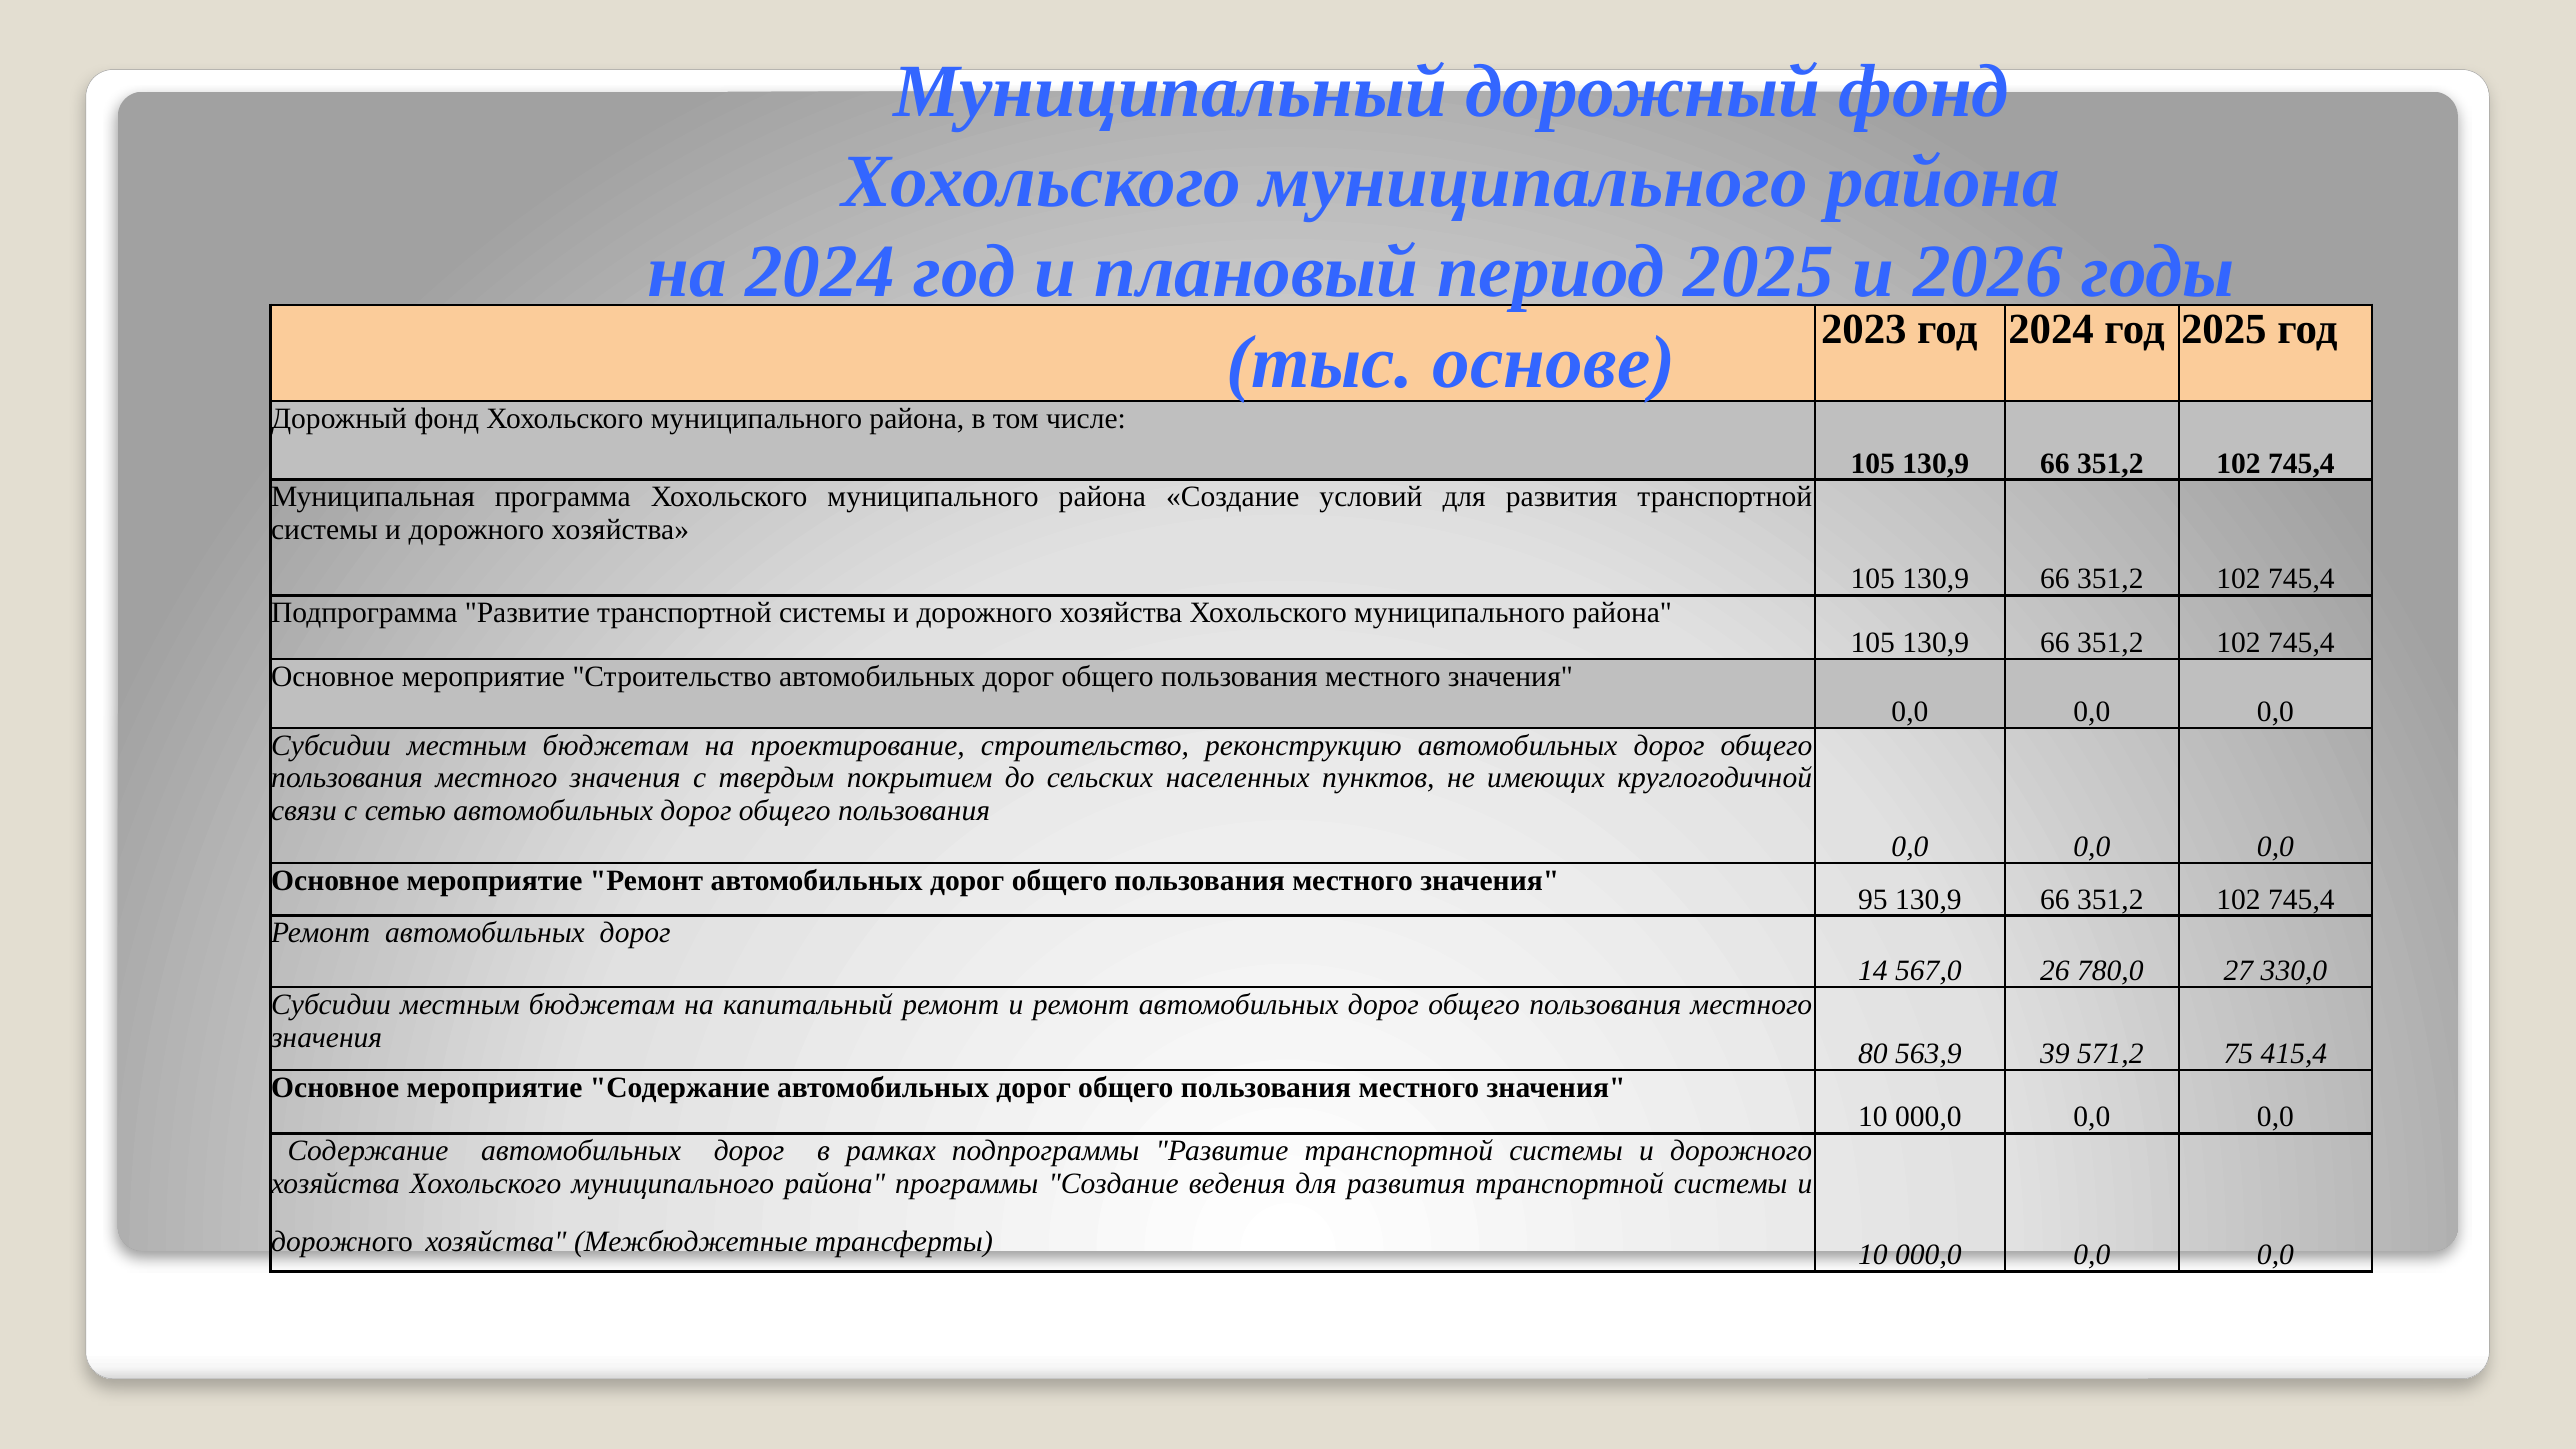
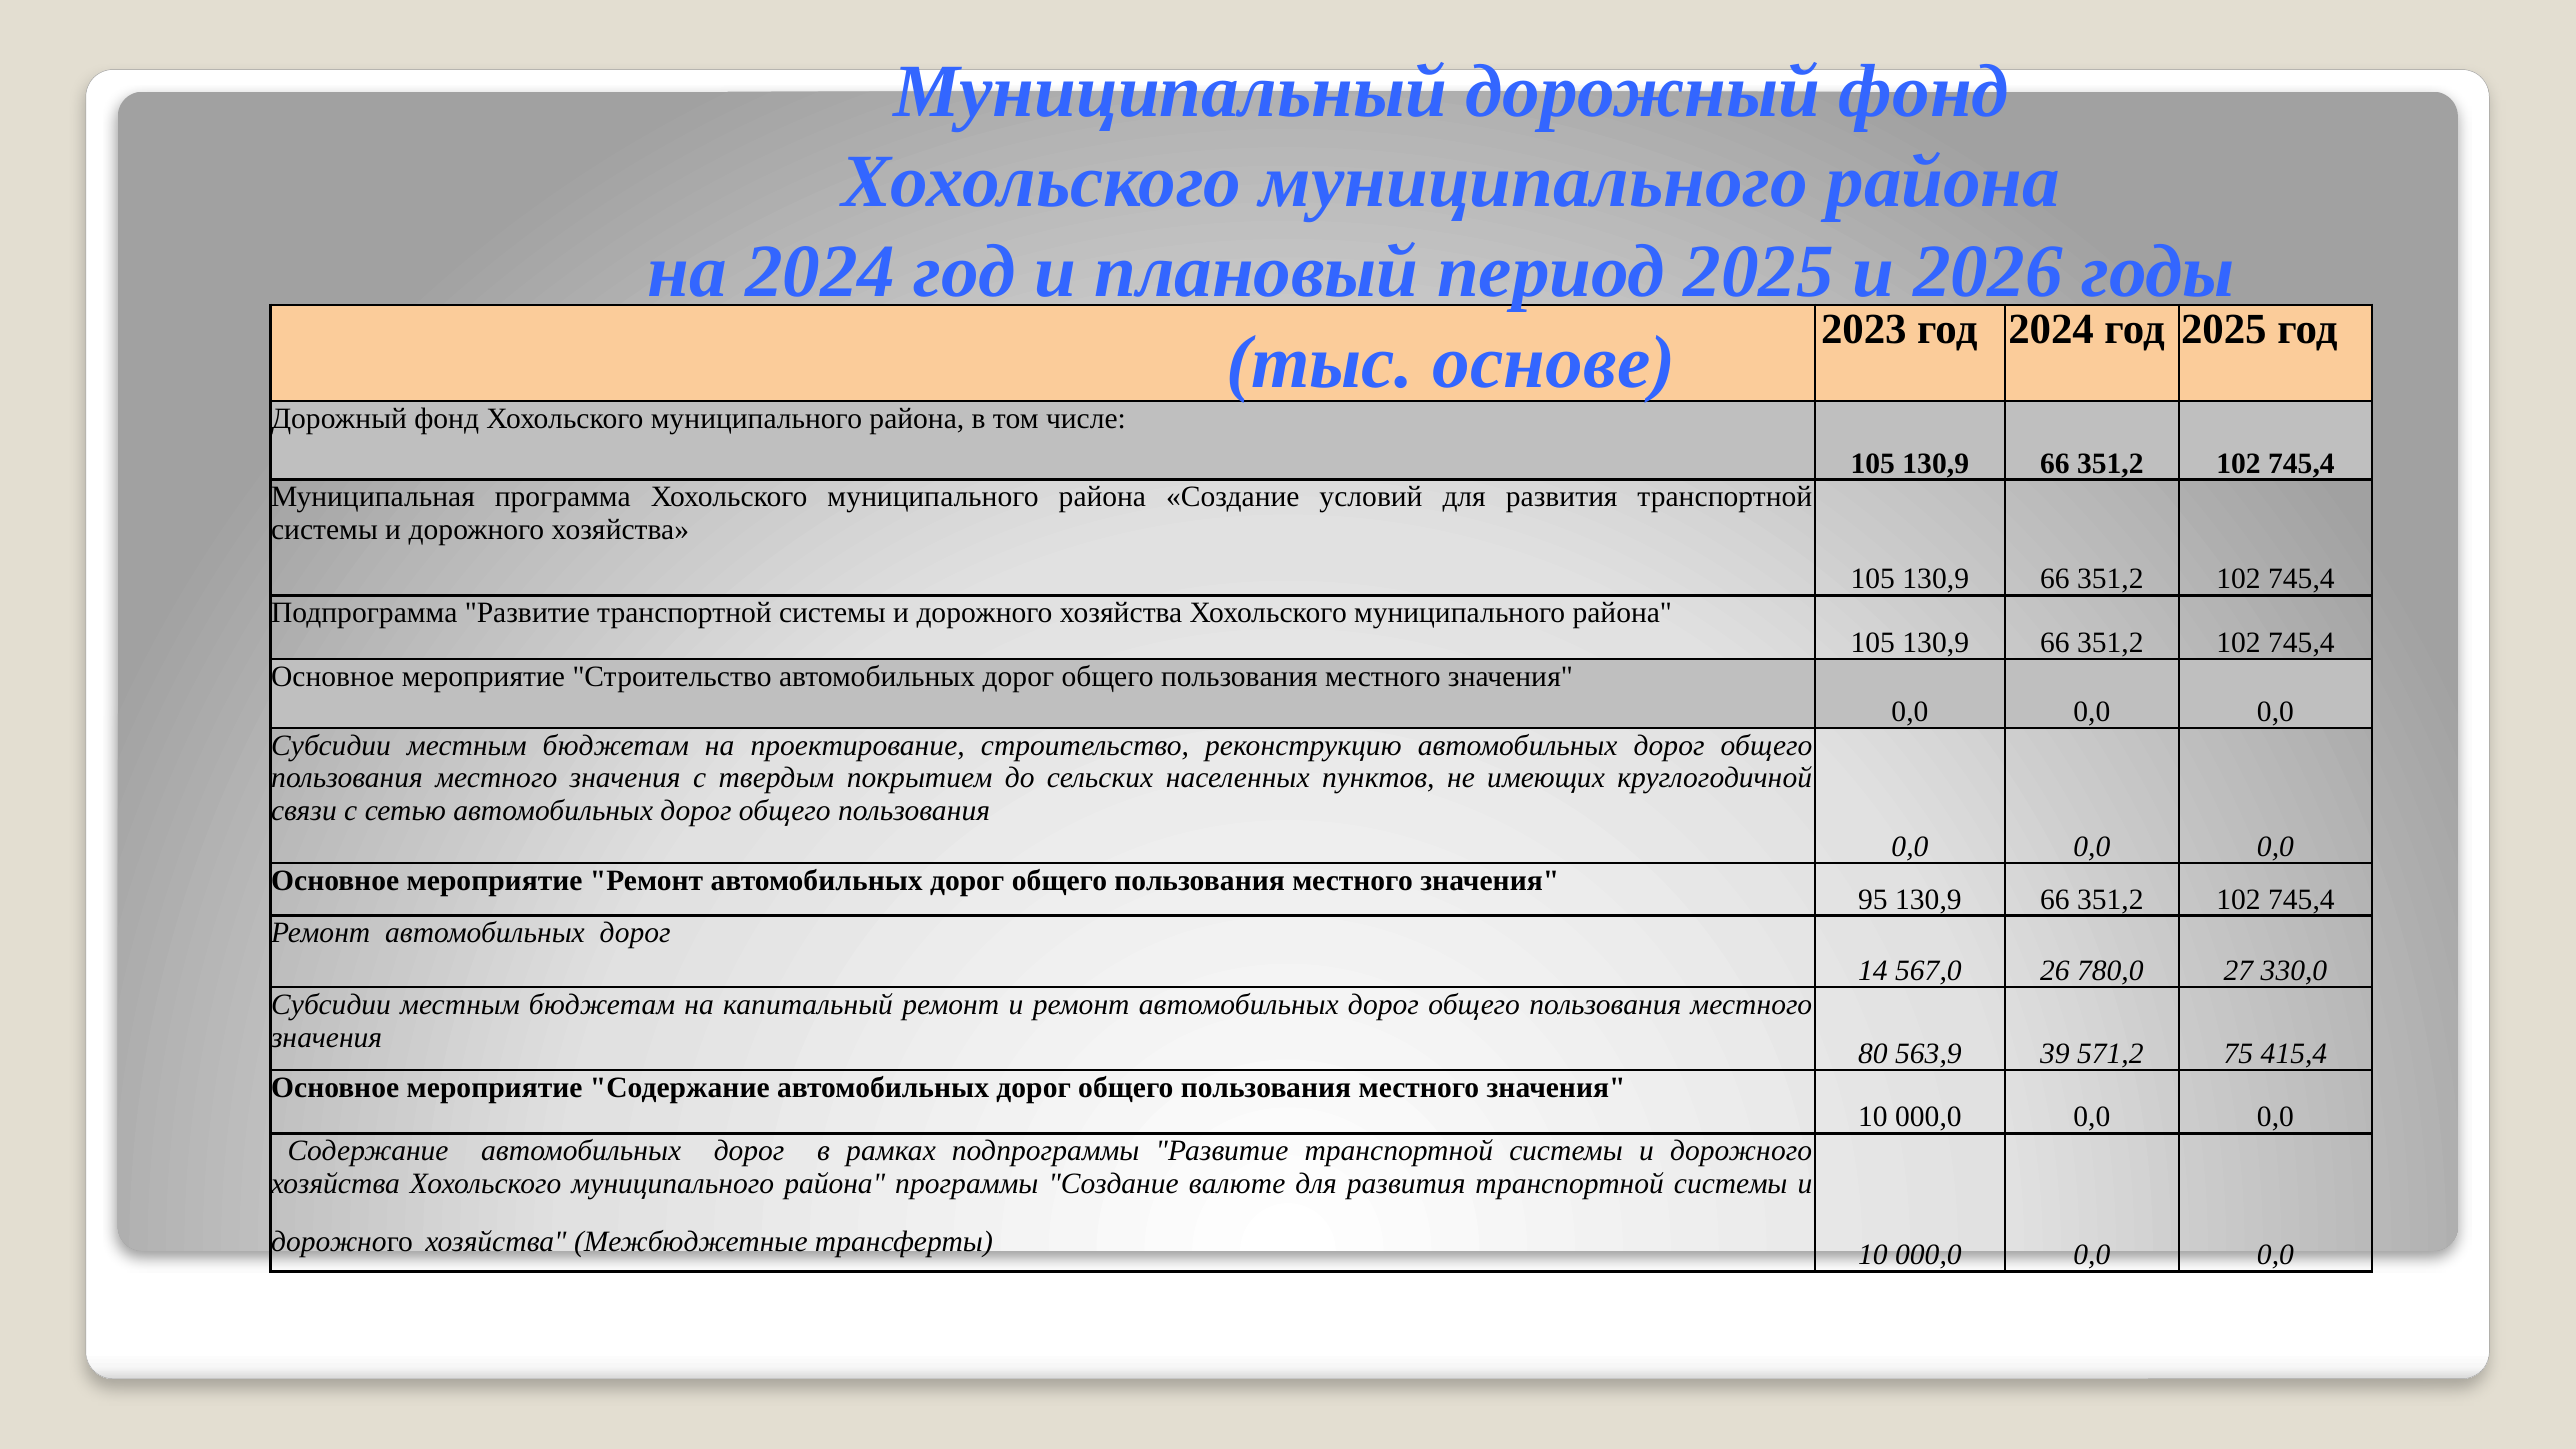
ведения: ведения -> валюте
